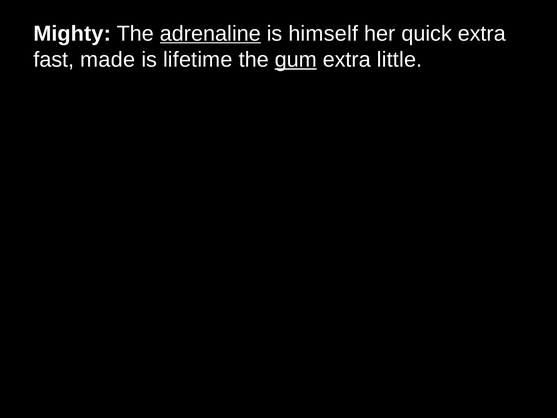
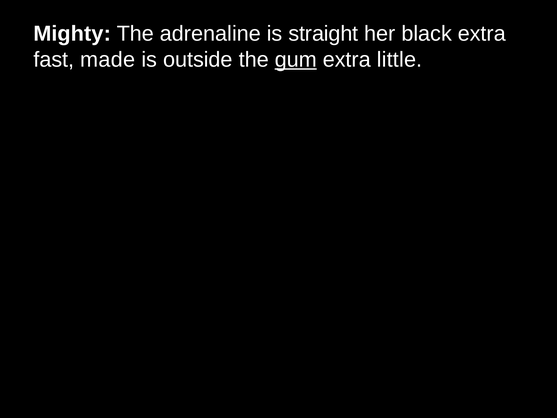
adrenaline underline: present -> none
himself: himself -> straight
quick: quick -> black
lifetime: lifetime -> outside
